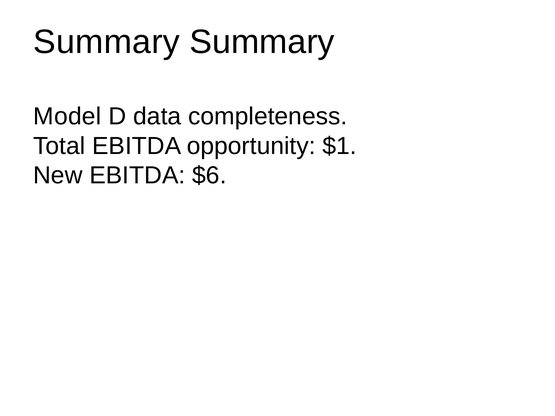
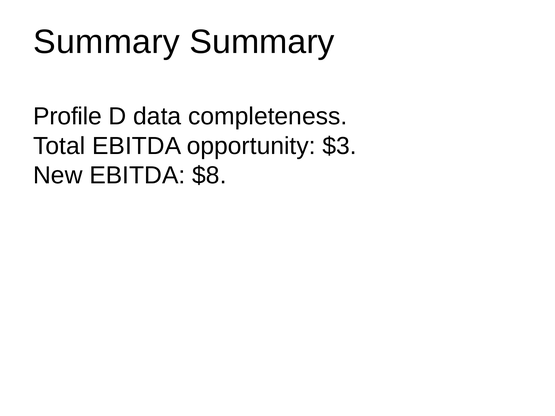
Model: Model -> Profile
$1: $1 -> $3
$6: $6 -> $8
